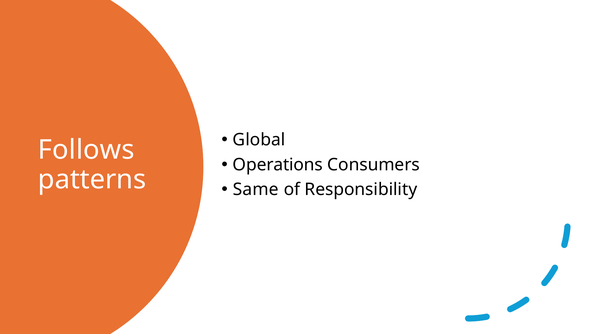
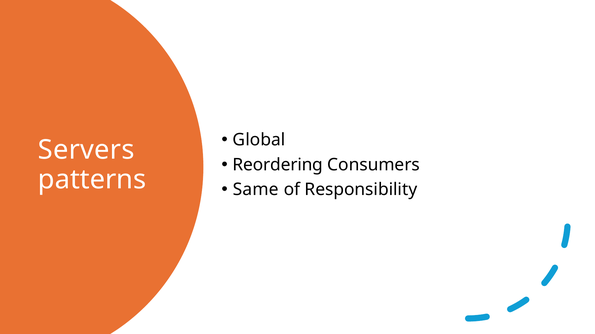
Follows: Follows -> Servers
Operations: Operations -> Reordering
